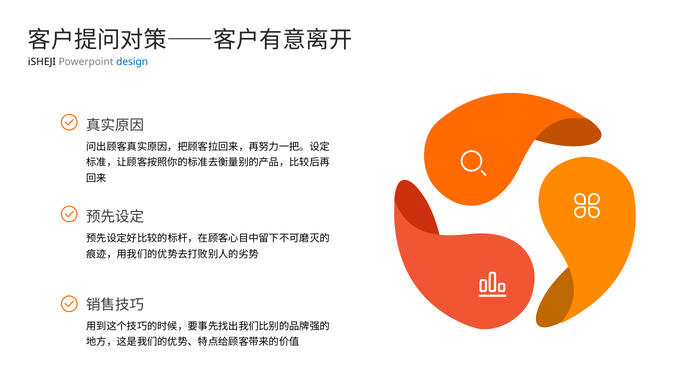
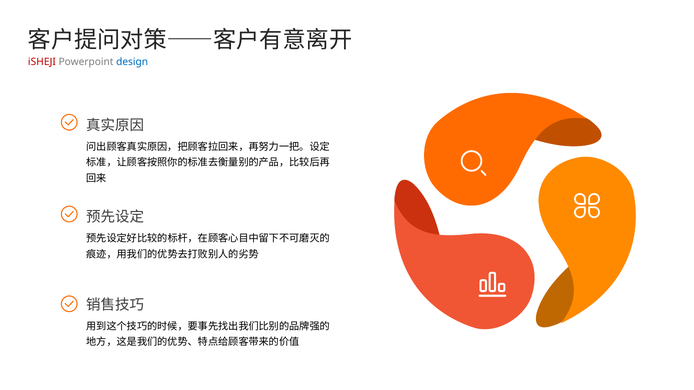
iSHEJI colour: black -> red
